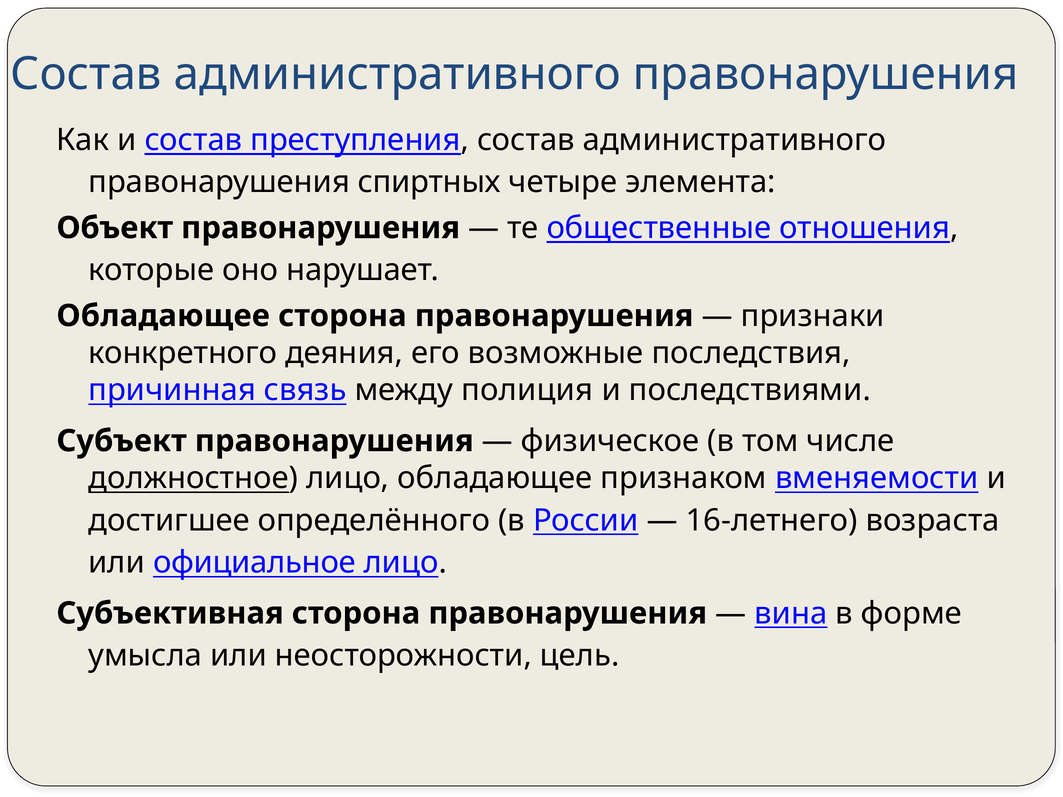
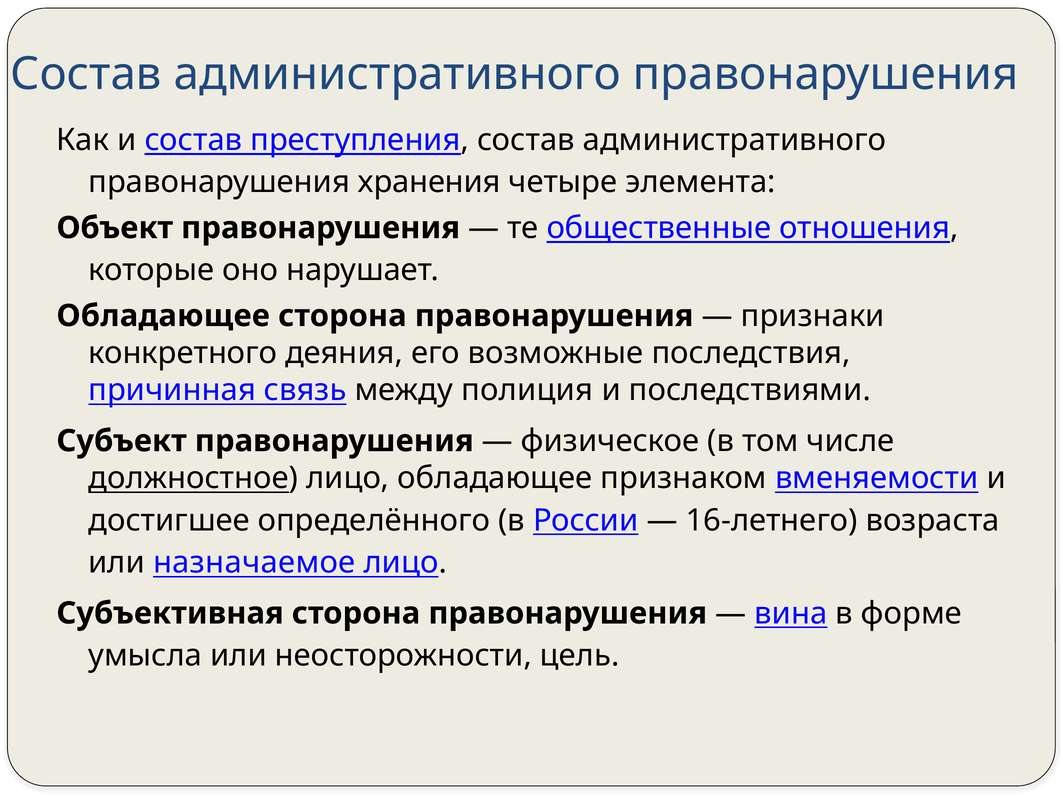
спиртных: спиртных -> хранения
официальное: официальное -> назначаемое
